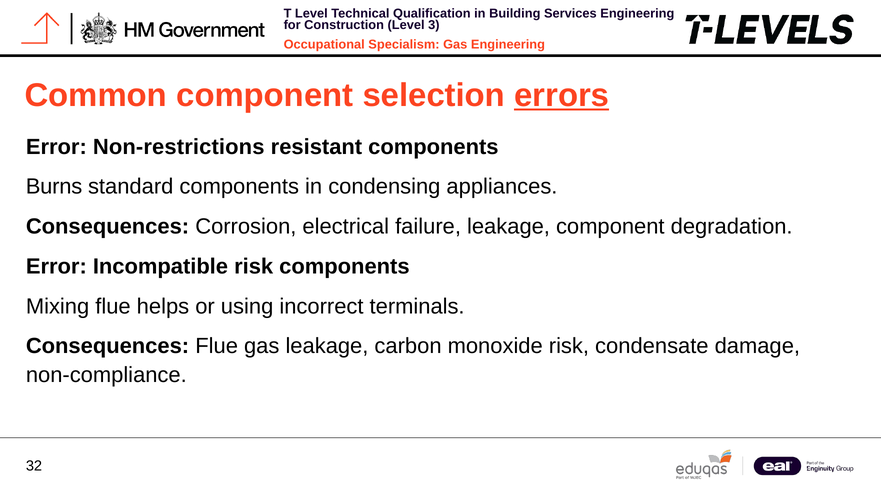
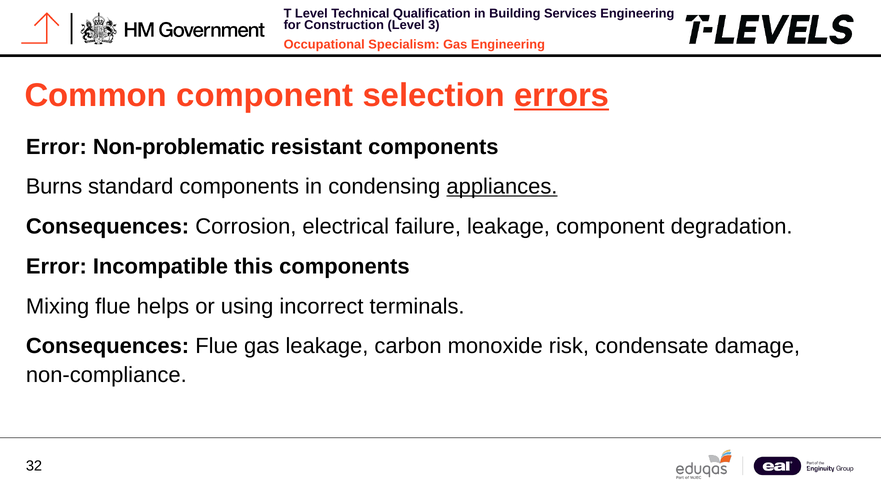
Non-restrictions: Non-restrictions -> Non-problematic
appliances underline: none -> present
Incompatible risk: risk -> this
